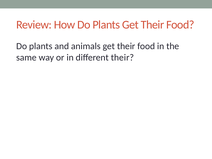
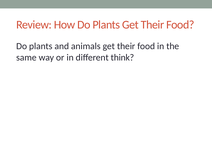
different their: their -> think
